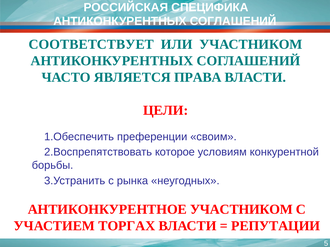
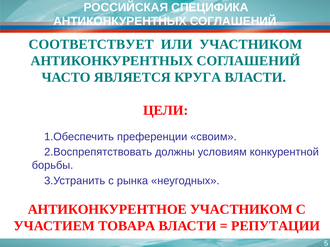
ПРАВА: ПРАВА -> КРУГА
которое: которое -> должны
ТОРГАХ: ТОРГАХ -> ТОВАРА
